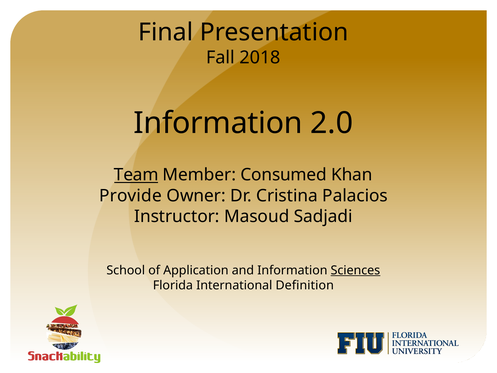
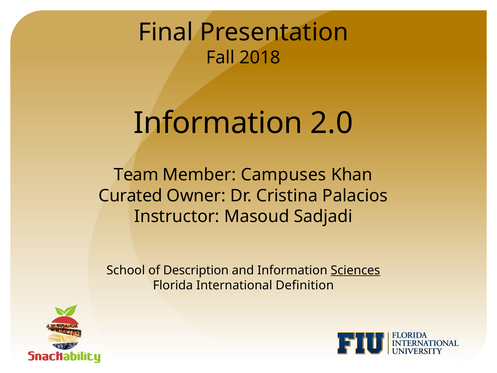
Team underline: present -> none
Consumed: Consumed -> Campuses
Provide: Provide -> Curated
Application: Application -> Description
